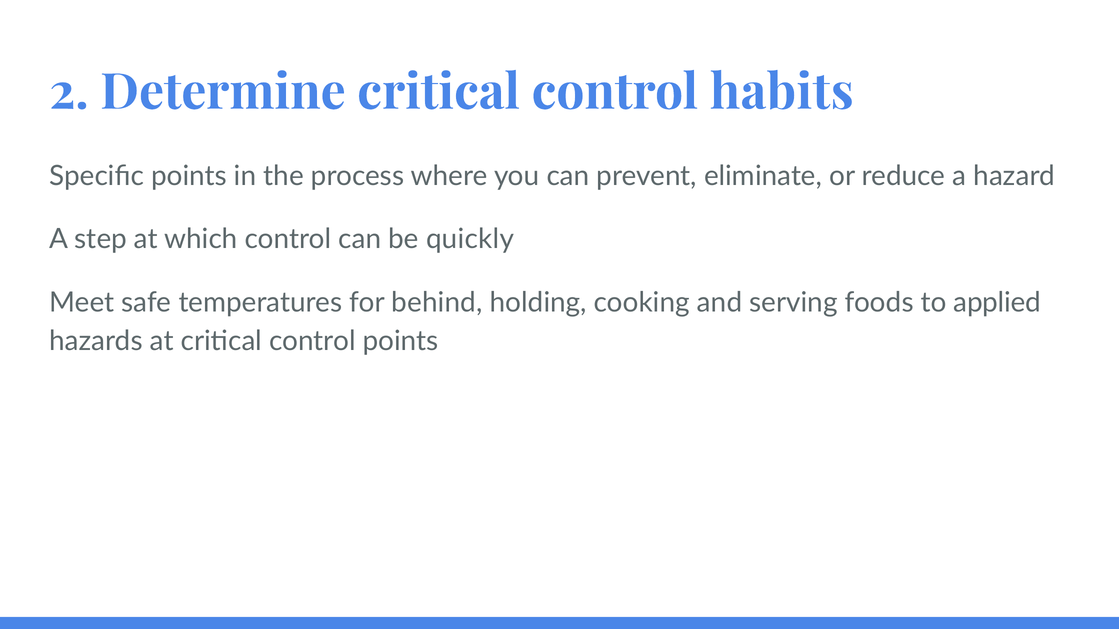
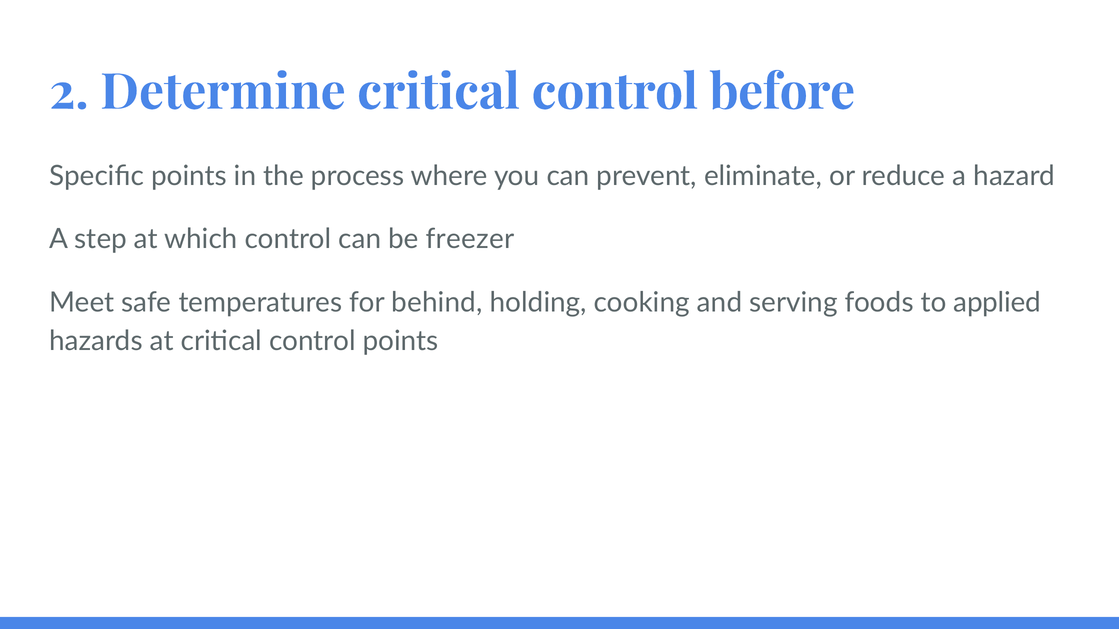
habits: habits -> before
quickly: quickly -> freezer
